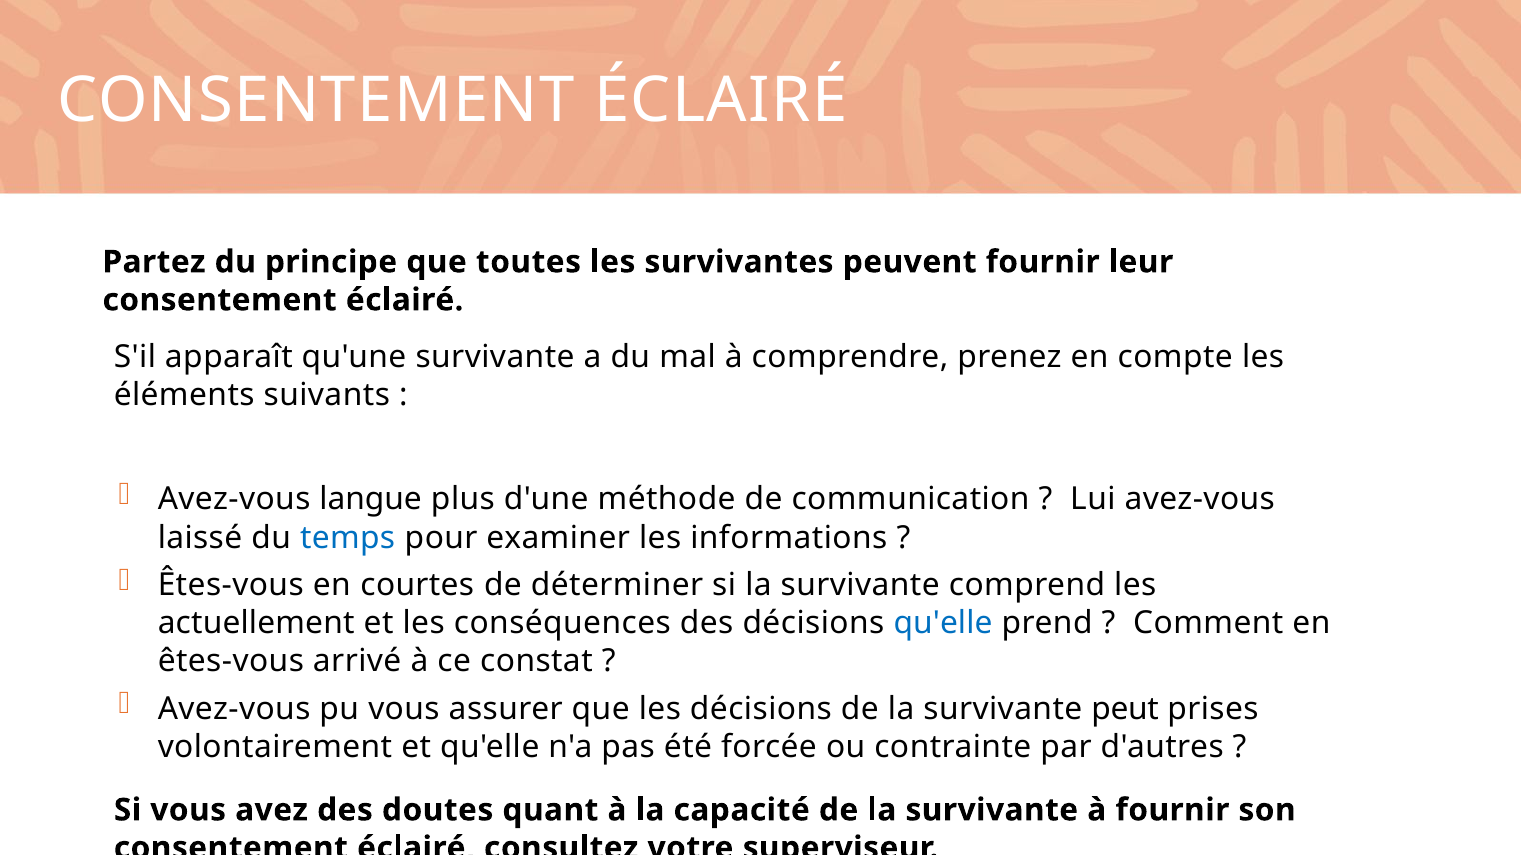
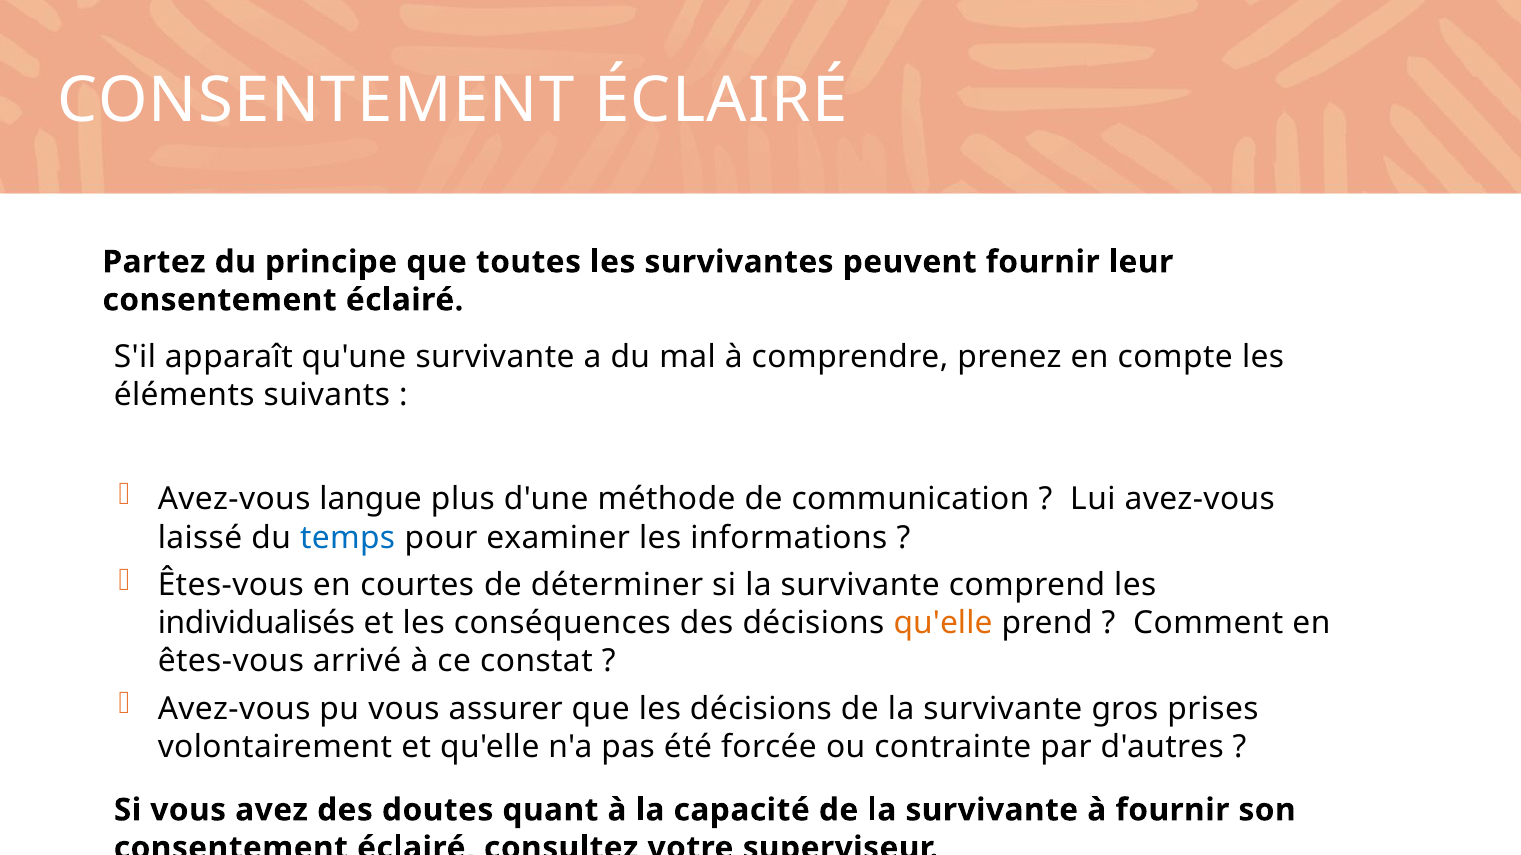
actuellement: actuellement -> individualisés
qu'elle at (943, 624) colour: blue -> orange
peut: peut -> gros
